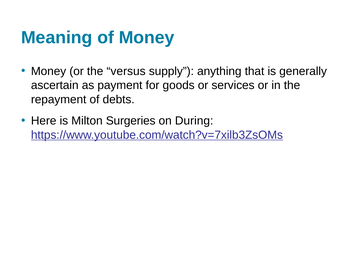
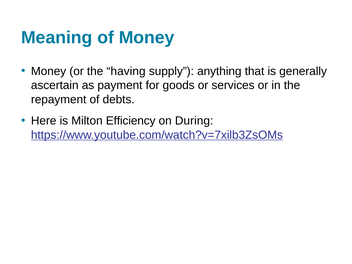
versus: versus -> having
Surgeries: Surgeries -> Efficiency
